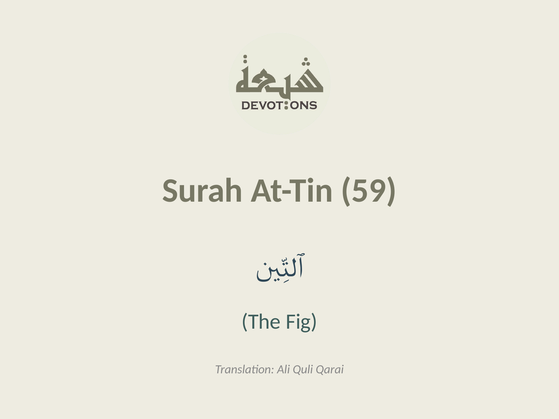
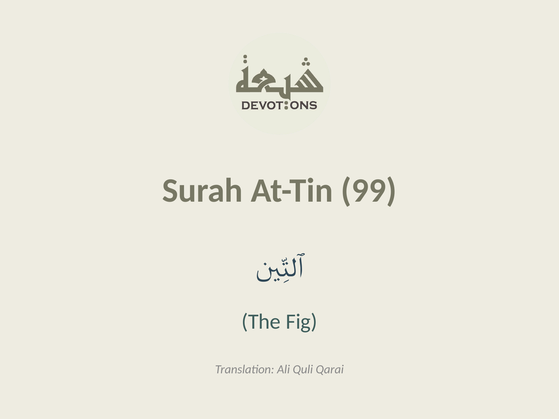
59: 59 -> 99
